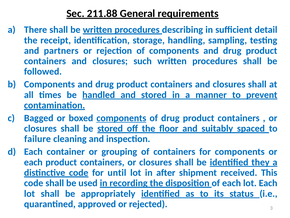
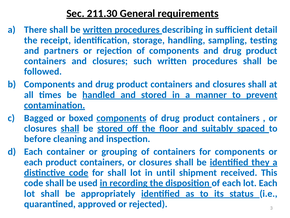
211.88: 211.88 -> 211.30
shall at (70, 128) underline: none -> present
failure: failure -> before
for until: until -> shall
after: after -> until
